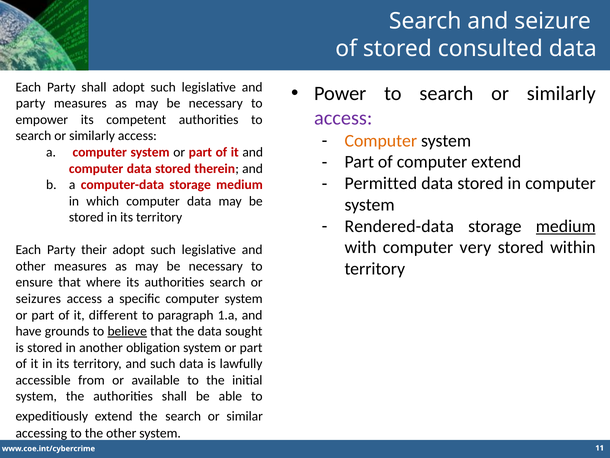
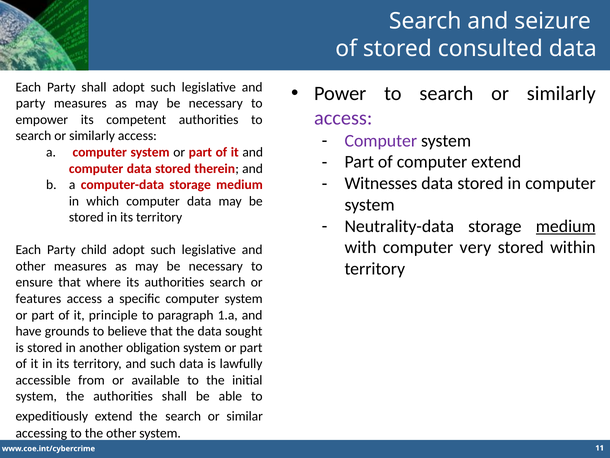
Computer at (381, 141) colour: orange -> purple
Permitted: Permitted -> Witnesses
Rendered-data: Rendered-data -> Neutrality-data
their: their -> child
seizures: seizures -> features
different: different -> principle
believe underline: present -> none
